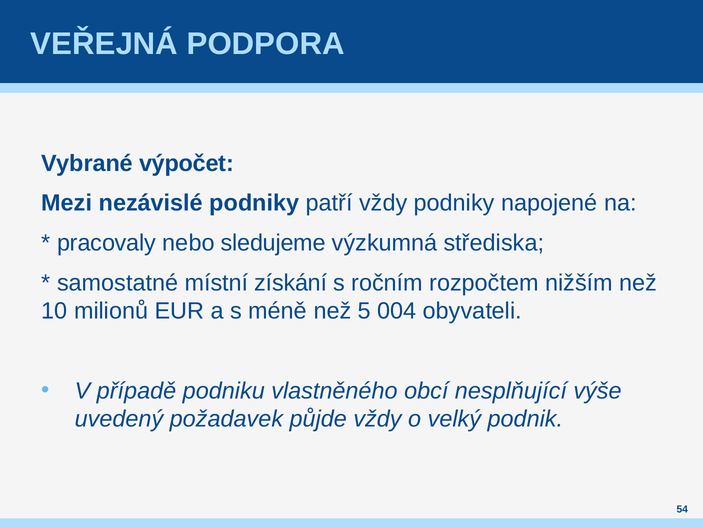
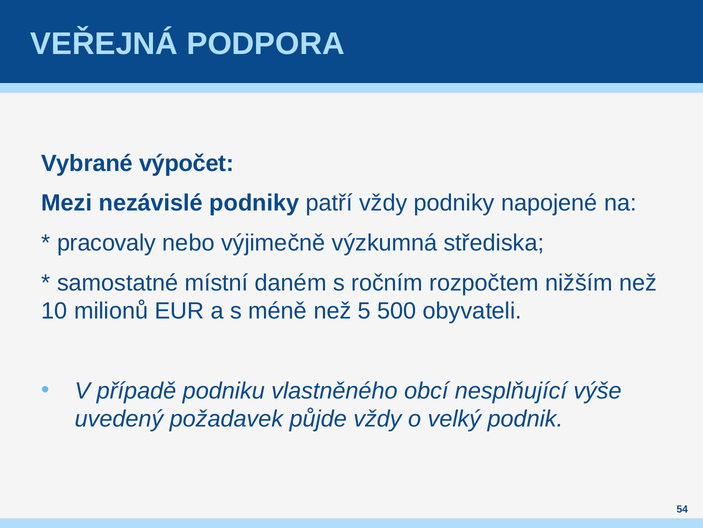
sledujeme: sledujeme -> výjimečně
získání: získání -> daném
004: 004 -> 500
